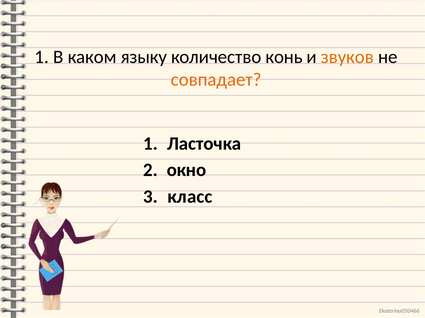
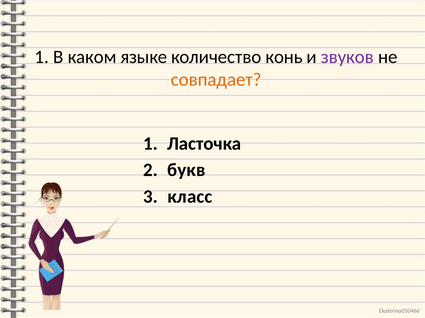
языку: языку -> языке
звуков colour: orange -> purple
окно: окно -> букв
